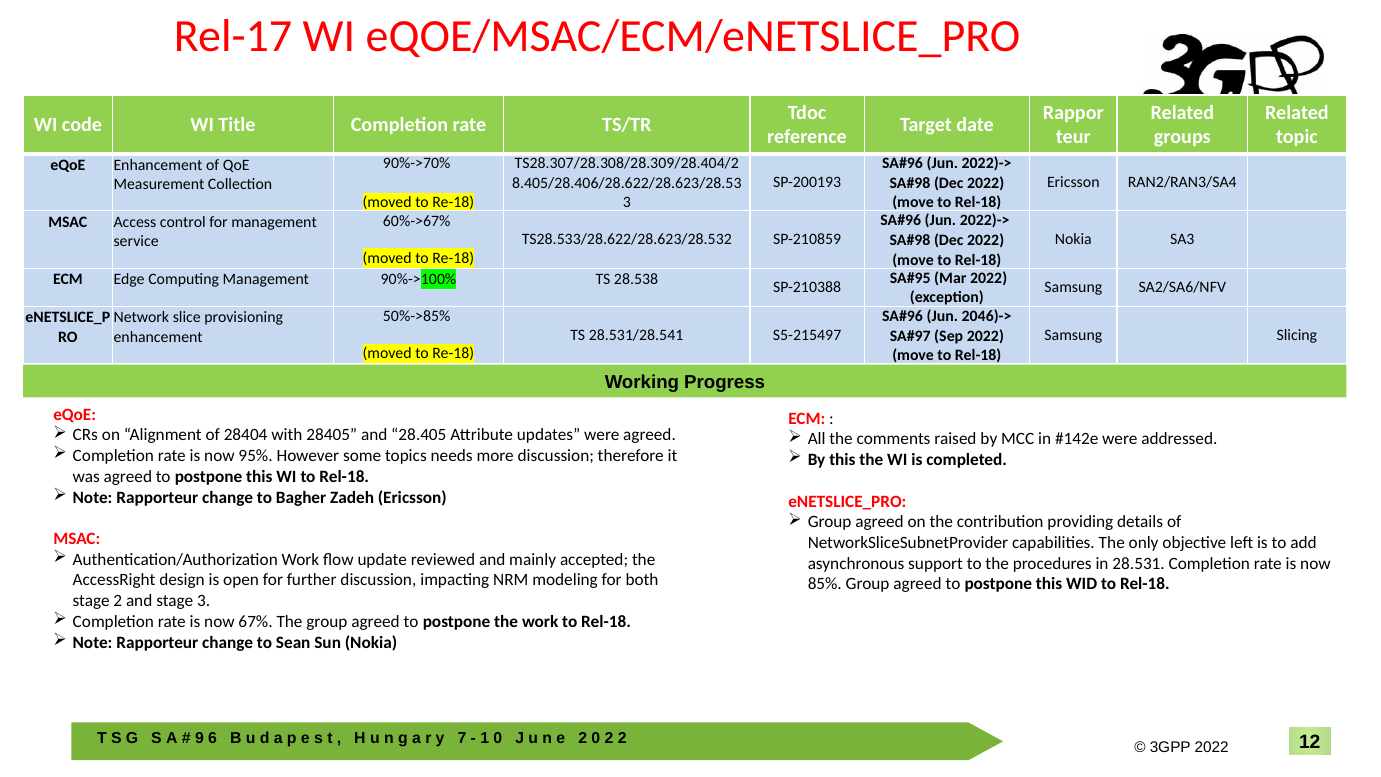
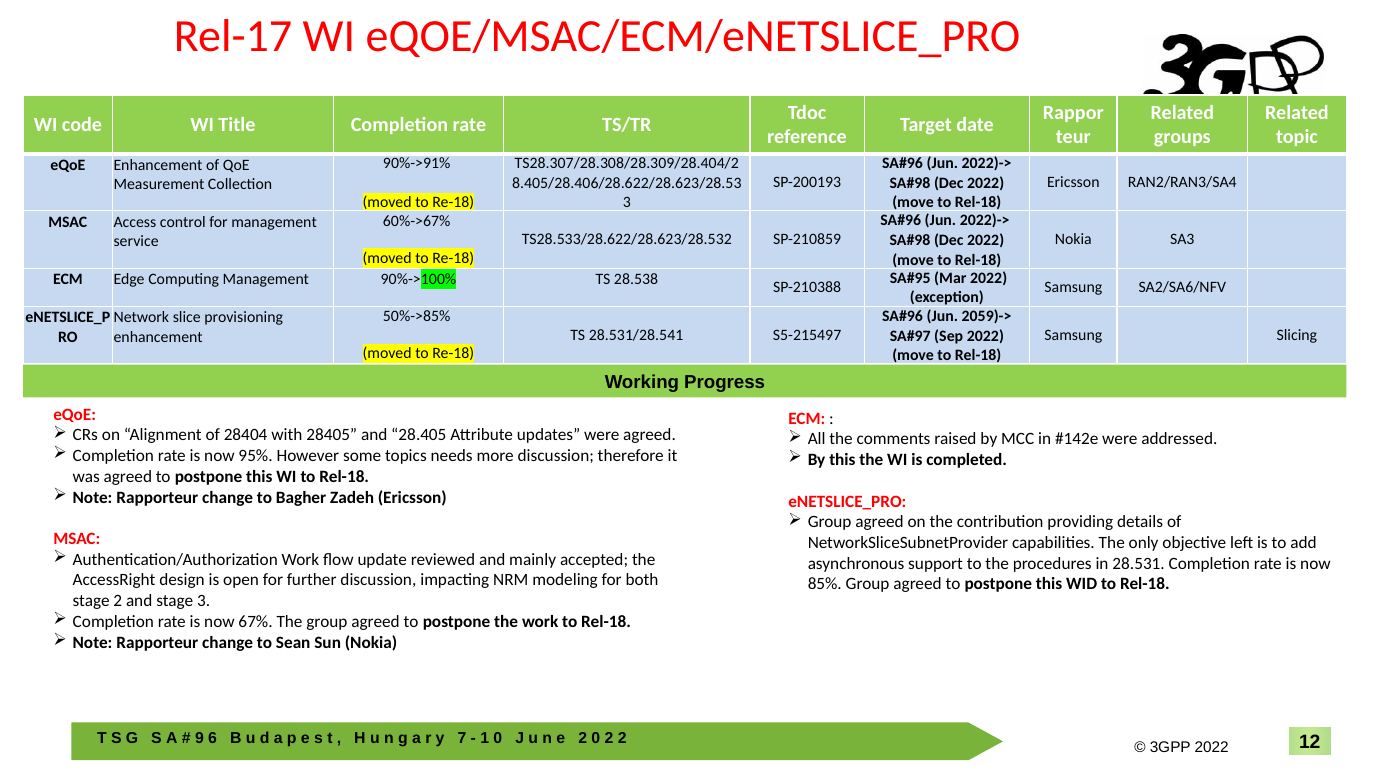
90%->70%: 90%->70% -> 90%->91%
2046)->: 2046)-> -> 2059)->
